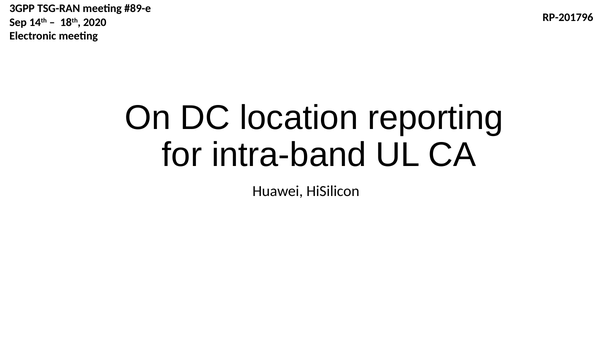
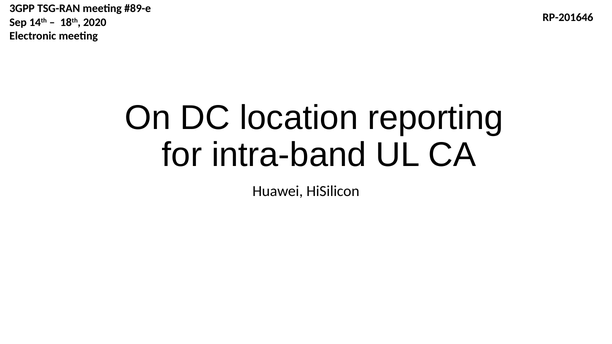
RP-201796: RP-201796 -> RP-201646
